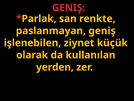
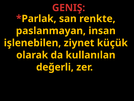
paslanmayan geniş: geniş -> insan
yerden: yerden -> değerli
